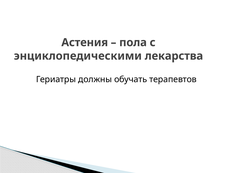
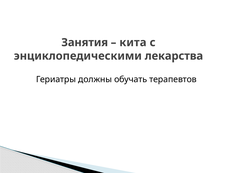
Астения: Астения -> Занятия
пола: пола -> кита
